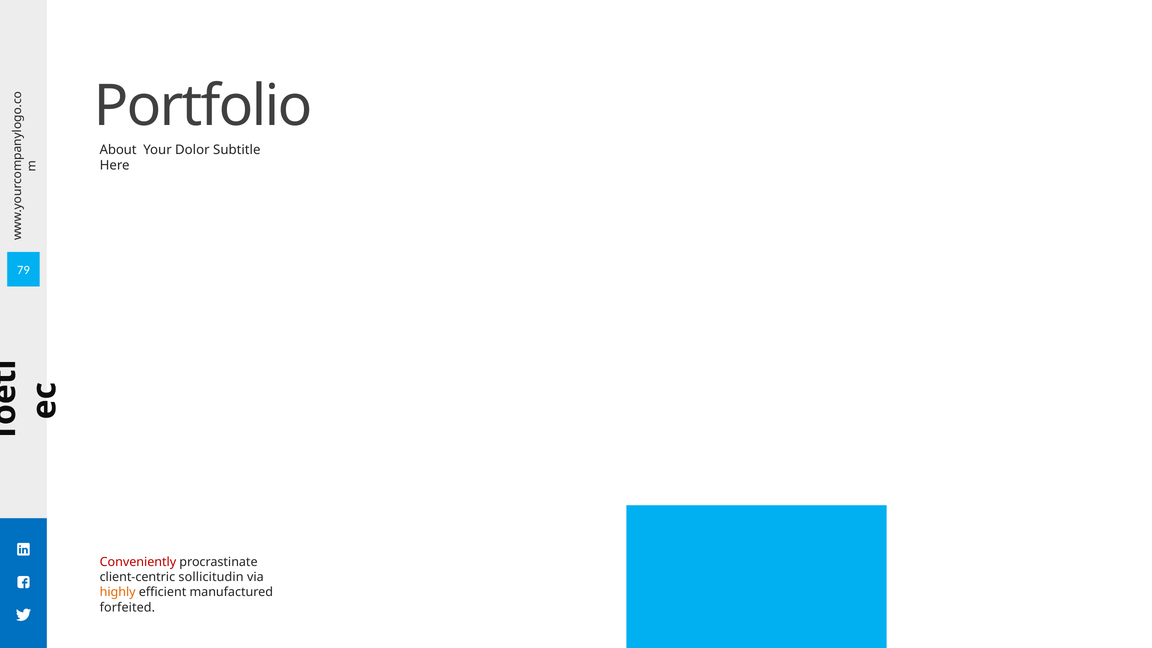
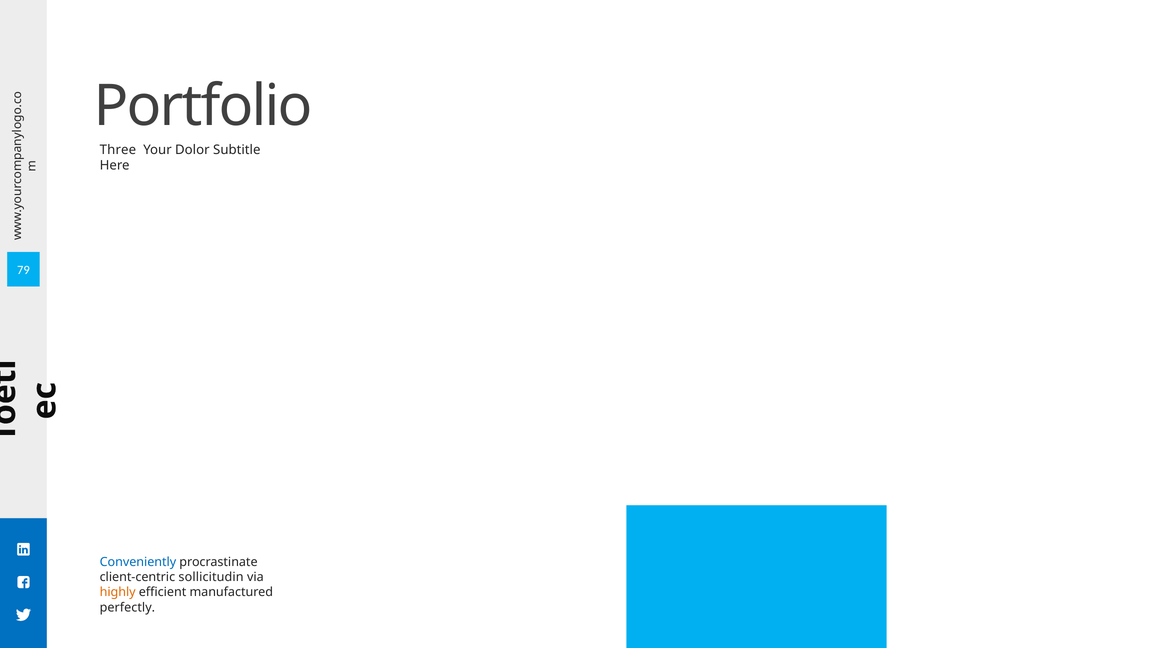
About: About -> Three
Conveniently colour: red -> blue
forfeited: forfeited -> perfectly
